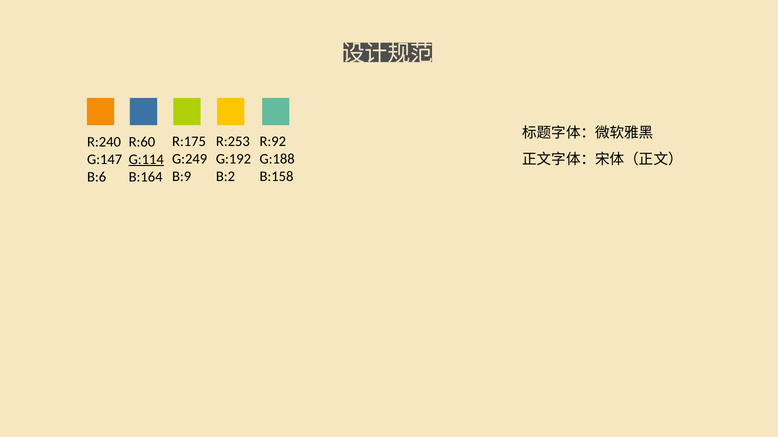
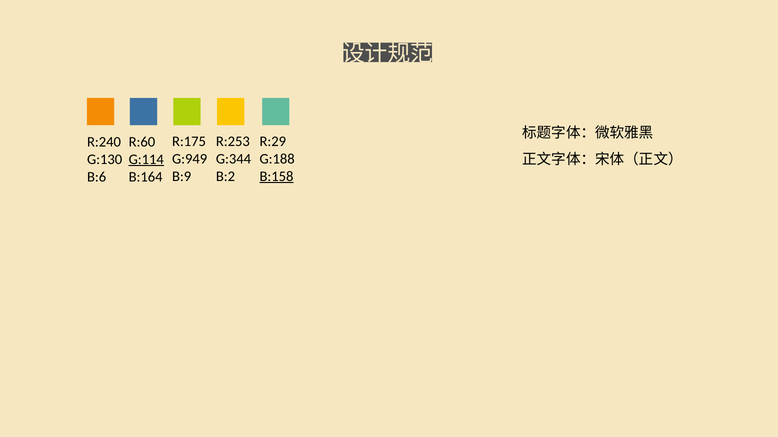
R:92: R:92 -> R:29
G:192: G:192 -> G:344
G:249: G:249 -> G:949
G:147: G:147 -> G:130
B:158 underline: none -> present
